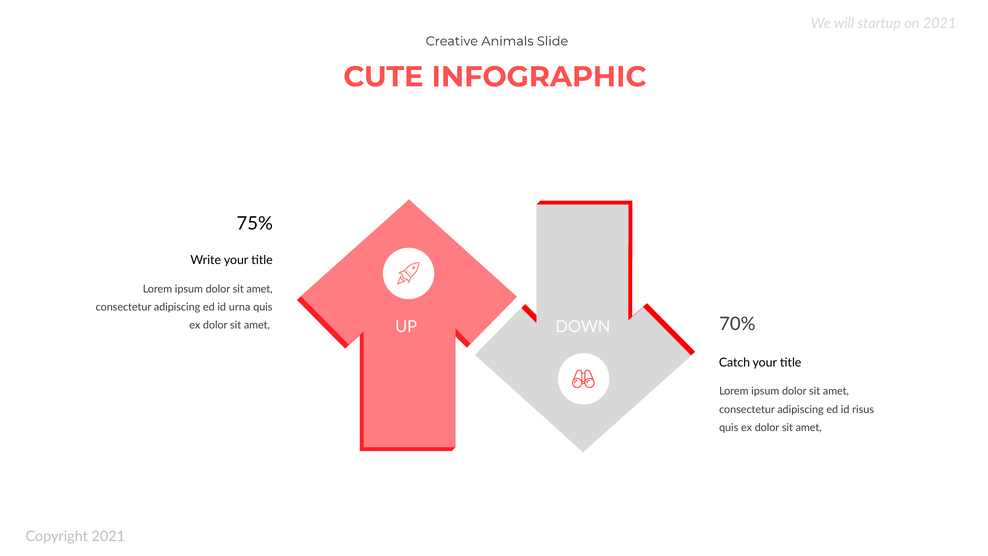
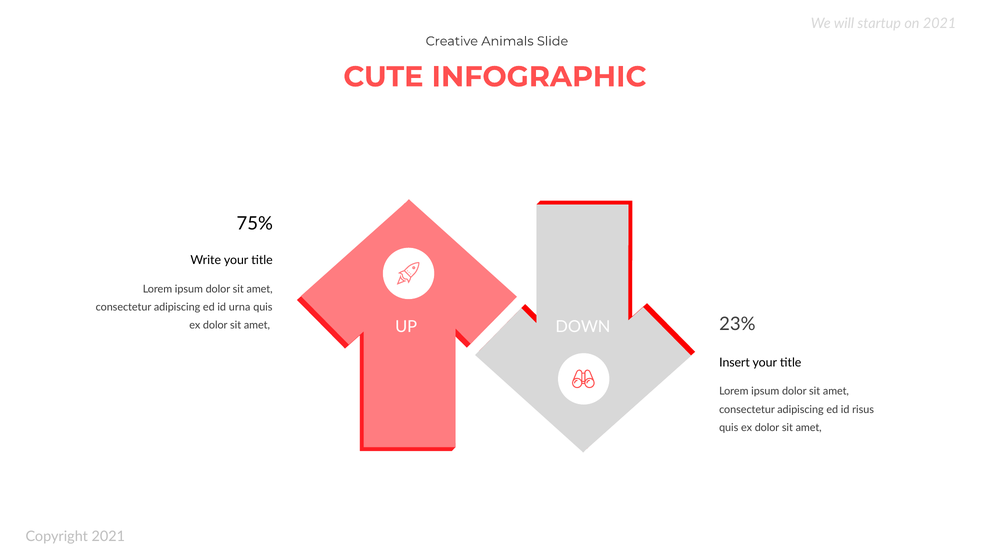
70%: 70% -> 23%
Catch: Catch -> Insert
